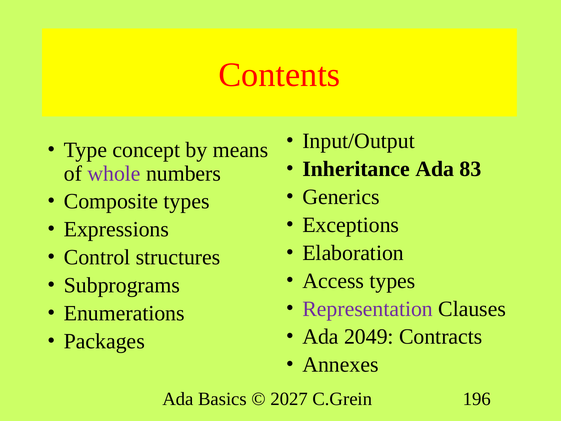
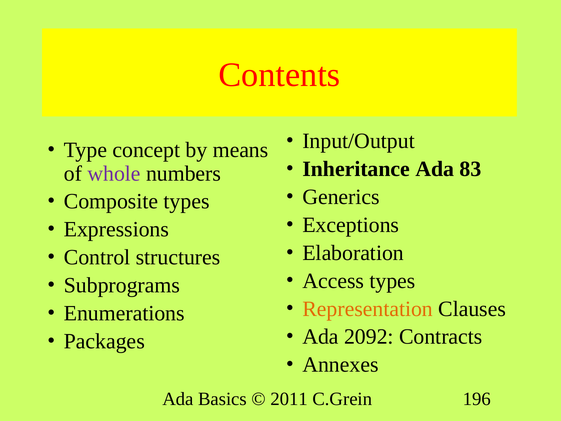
Representation colour: purple -> orange
2049: 2049 -> 2092
2027: 2027 -> 2011
